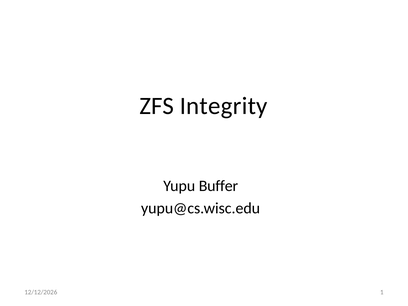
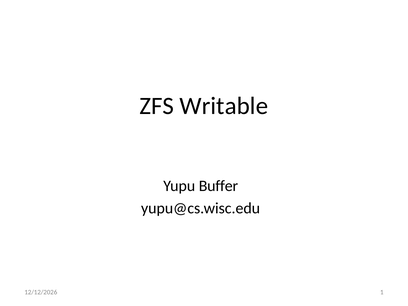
Integrity: Integrity -> Writable
